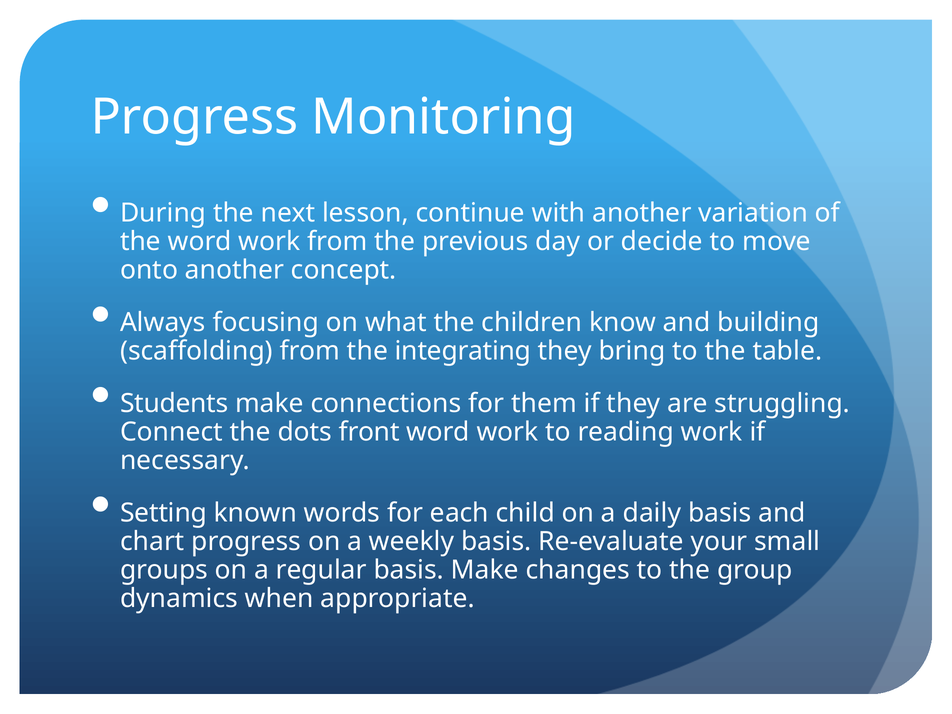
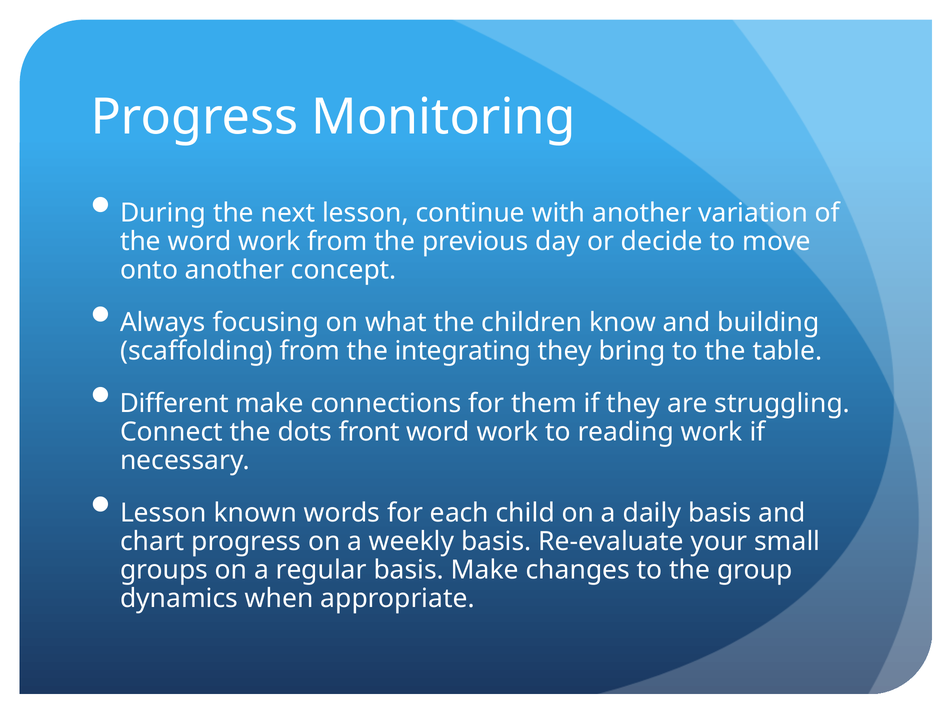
Students: Students -> Different
Setting at (164, 513): Setting -> Lesson
